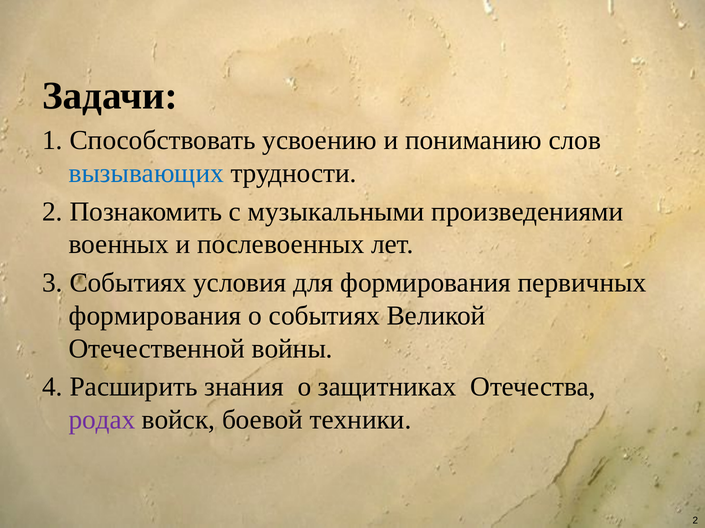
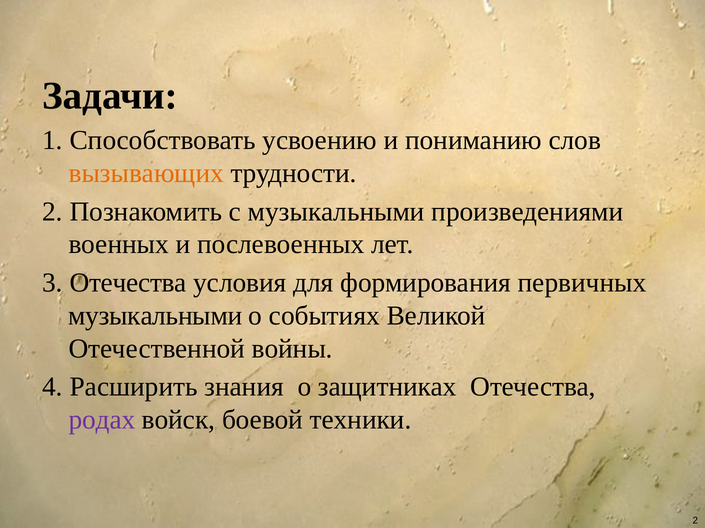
вызывающих colour: blue -> orange
3 Событиях: Событиях -> Отечества
формирования at (155, 316): формирования -> музыкальными
